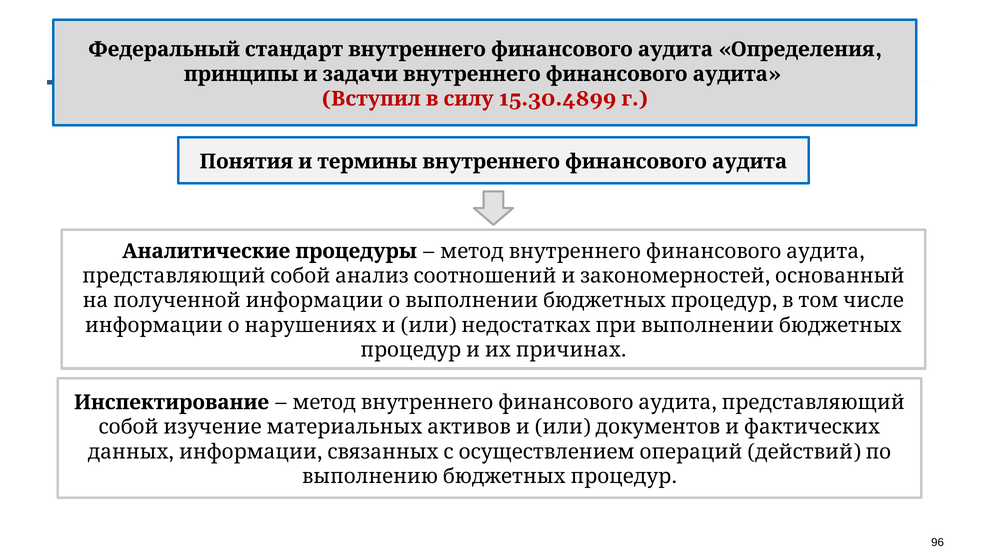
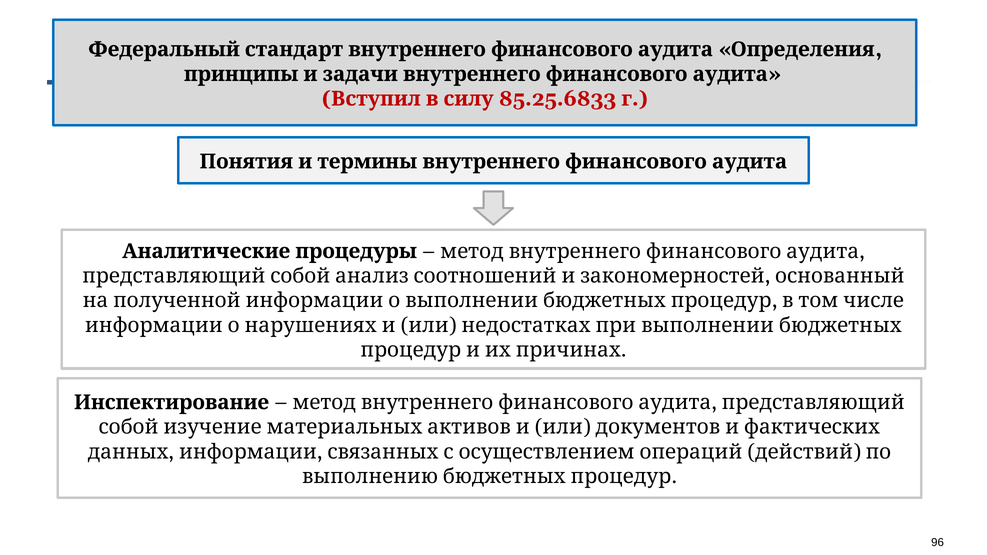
15.30.4899: 15.30.4899 -> 85.25.6833
